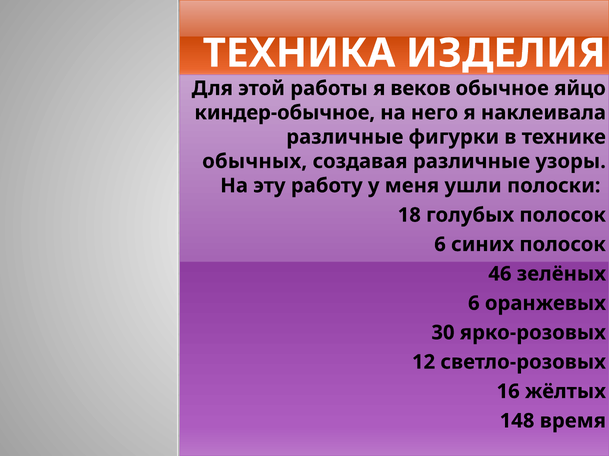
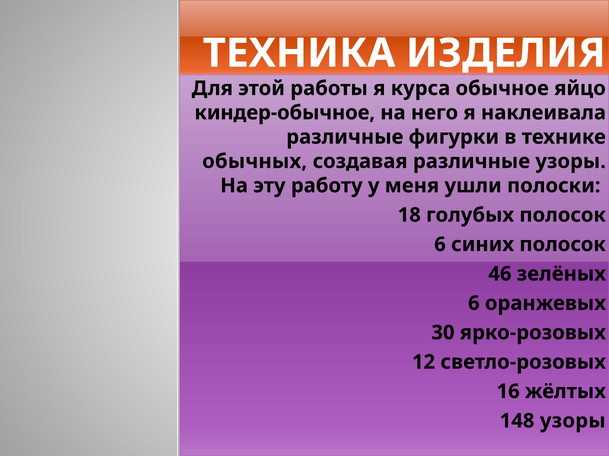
веков: веков -> курса
148 время: время -> узоры
